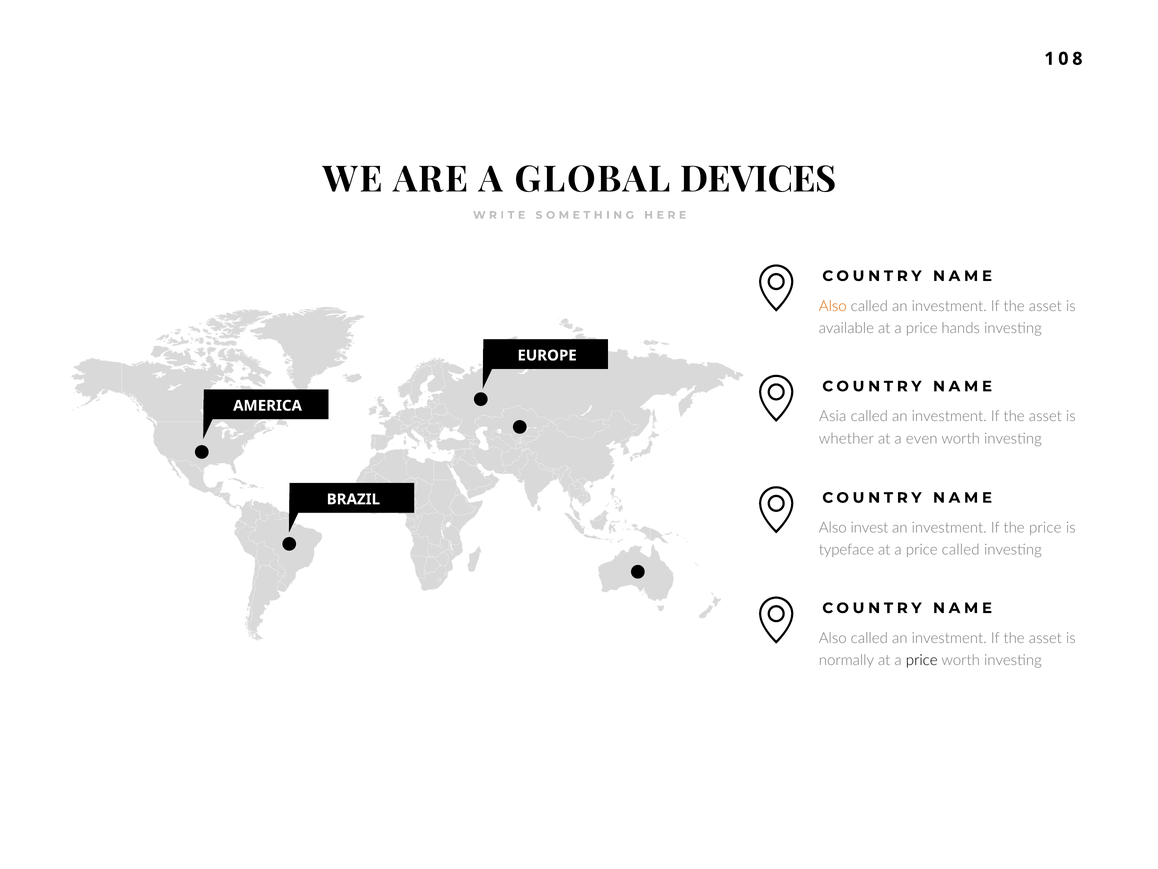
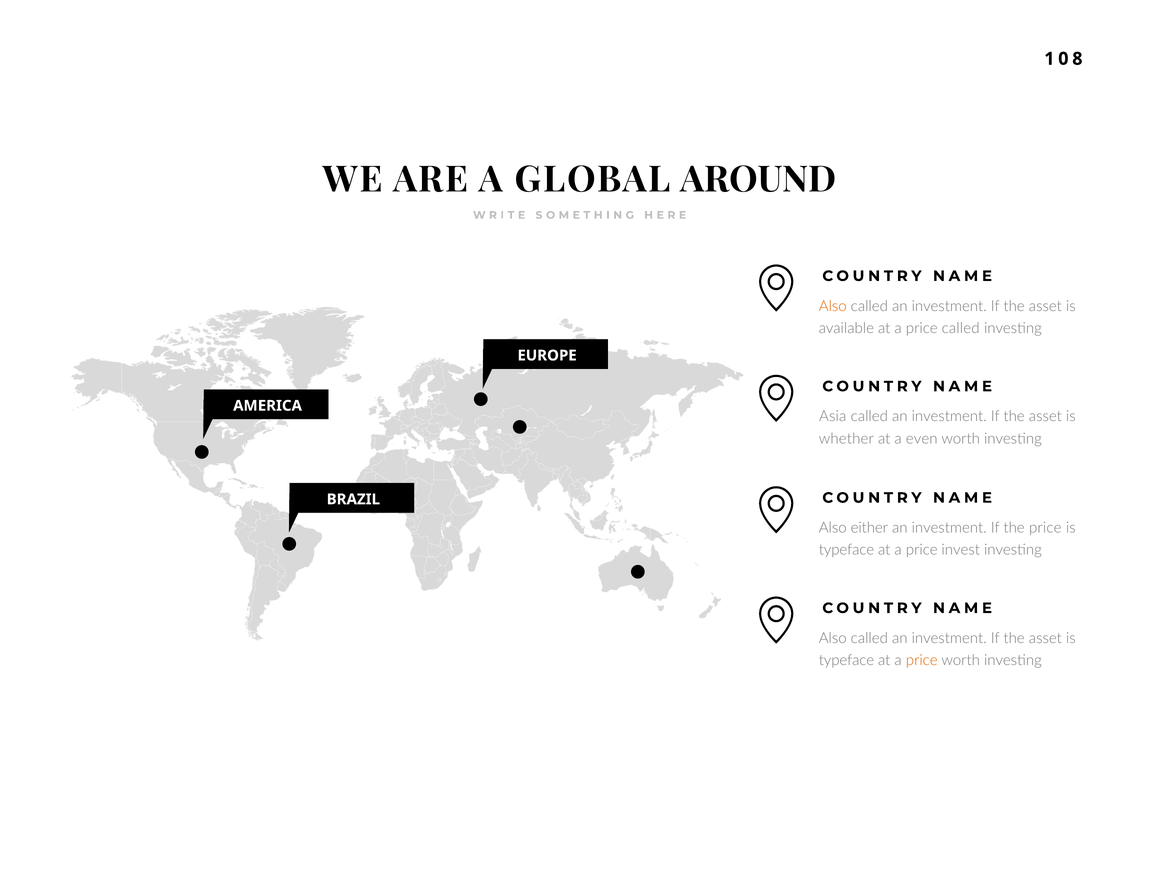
DEVICES: DEVICES -> AROUND
price hands: hands -> called
invest: invest -> either
price called: called -> invest
normally at (846, 660): normally -> typeface
price at (922, 660) colour: black -> orange
